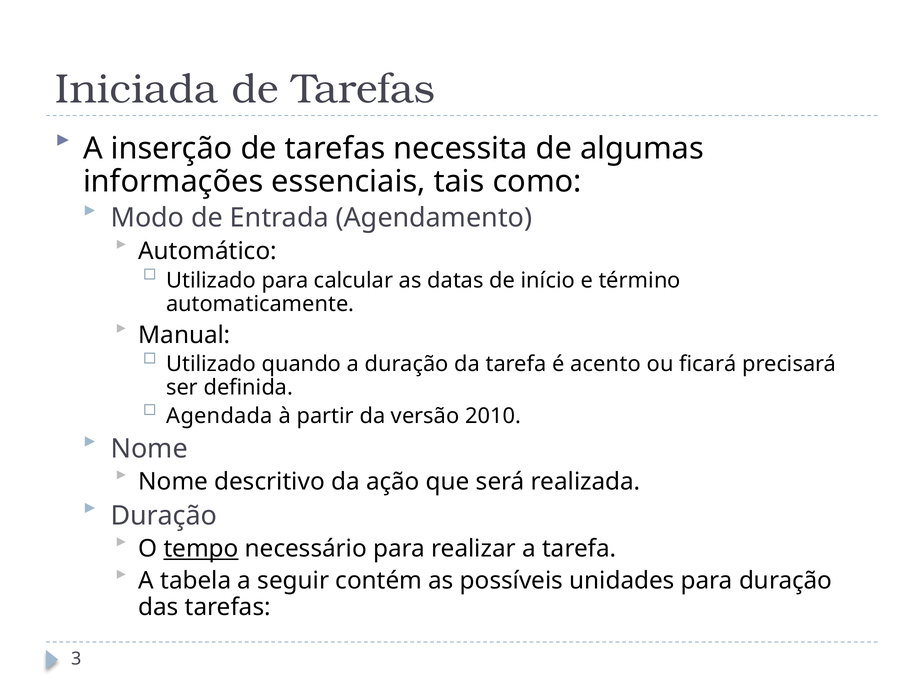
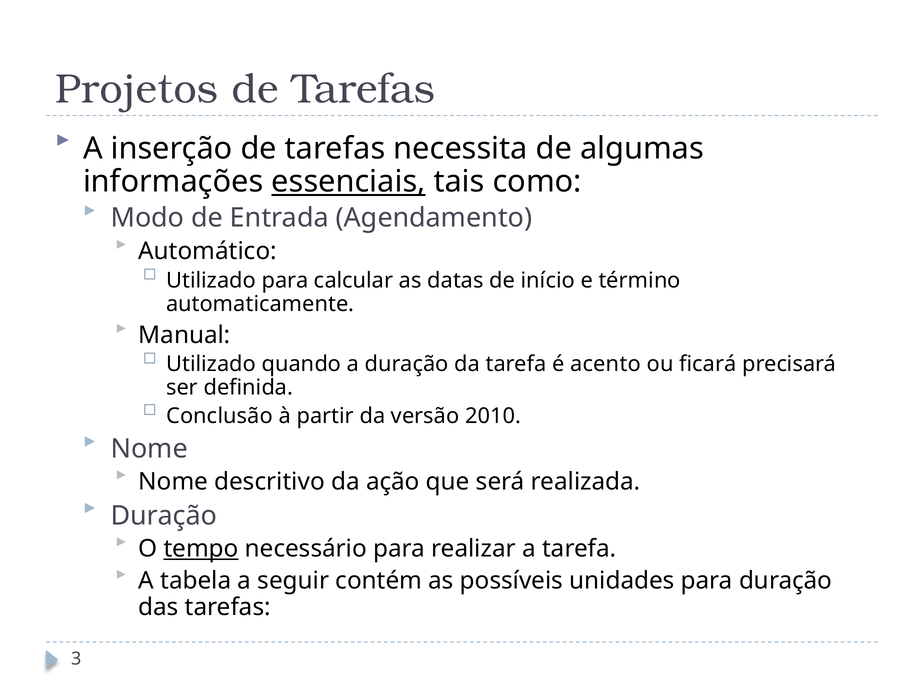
Iniciada: Iniciada -> Projetos
essenciais underline: none -> present
Agendada: Agendada -> Conclusão
